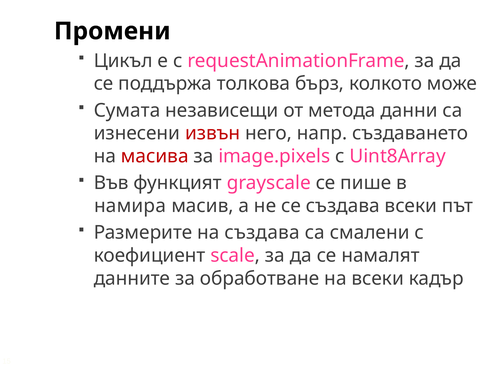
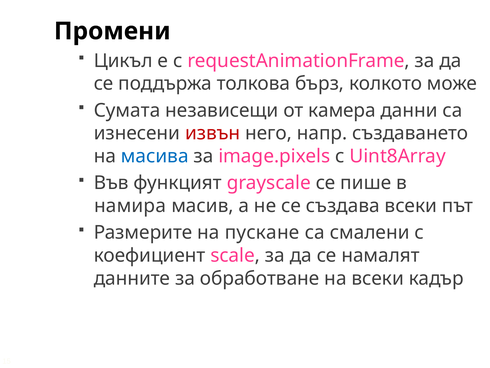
метода: метода -> камера
масива colour: red -> blue
на създава: създава -> пускане
